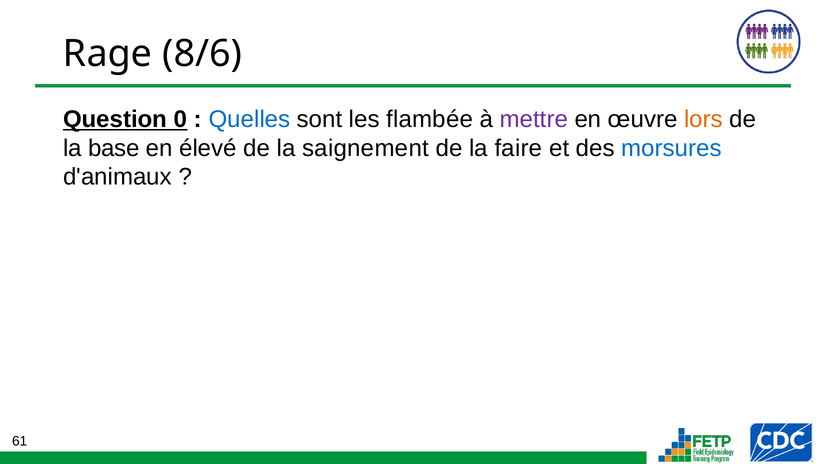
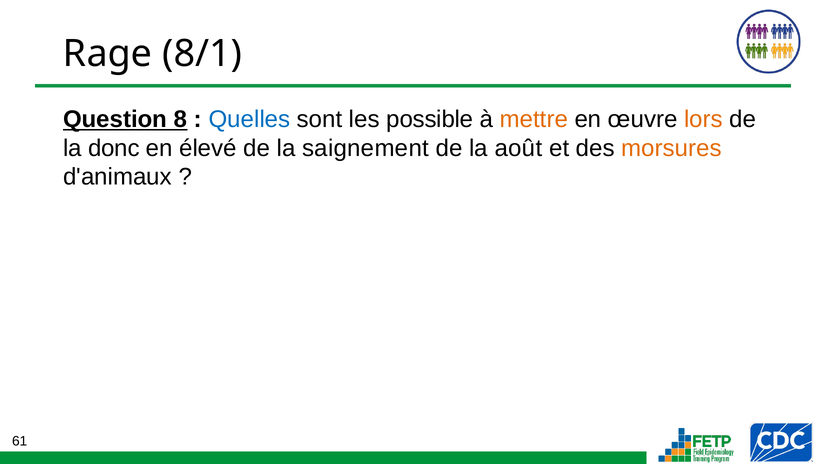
8/6: 8/6 -> 8/1
0: 0 -> 8
flambée: flambée -> possible
mettre colour: purple -> orange
base: base -> donc
faire: faire -> août
morsures colour: blue -> orange
